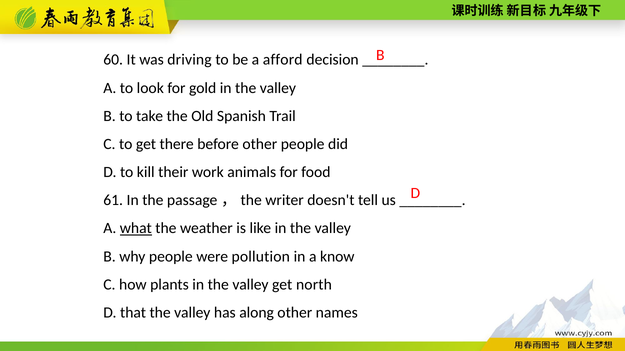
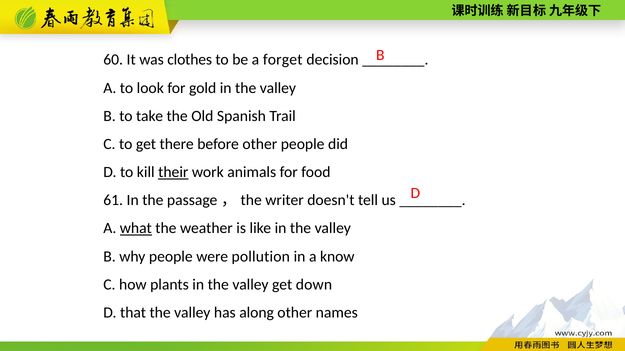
driving: driving -> clothes
afford: afford -> forget
their underline: none -> present
north: north -> down
